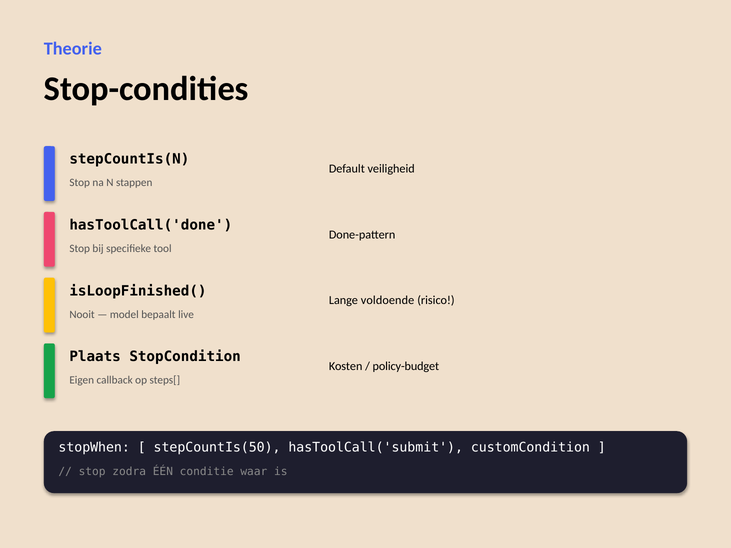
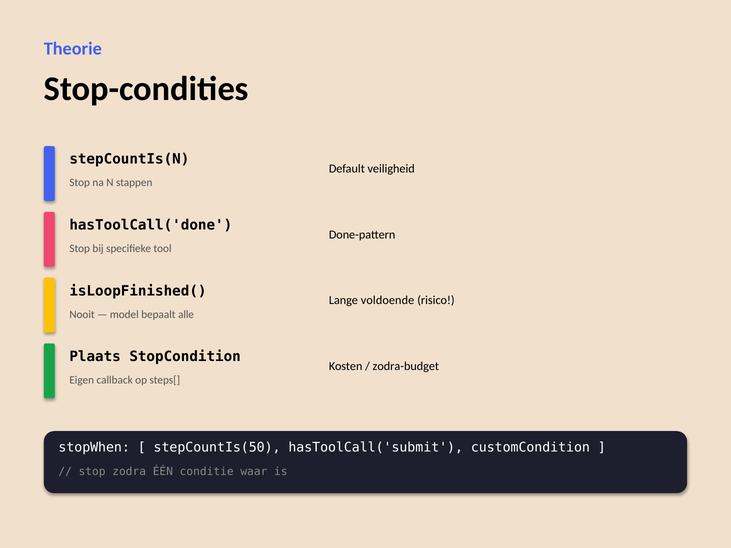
live: live -> alle
policy-budget: policy-budget -> zodra-budget
